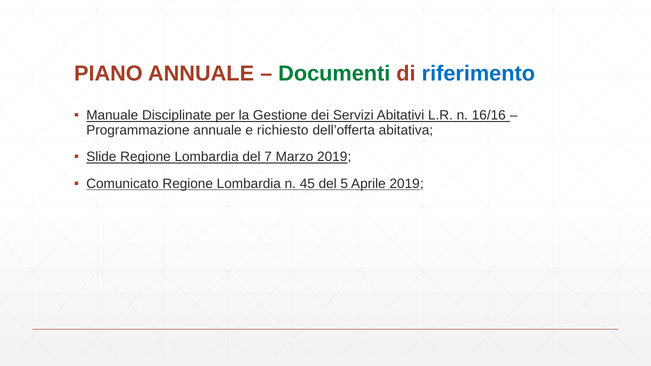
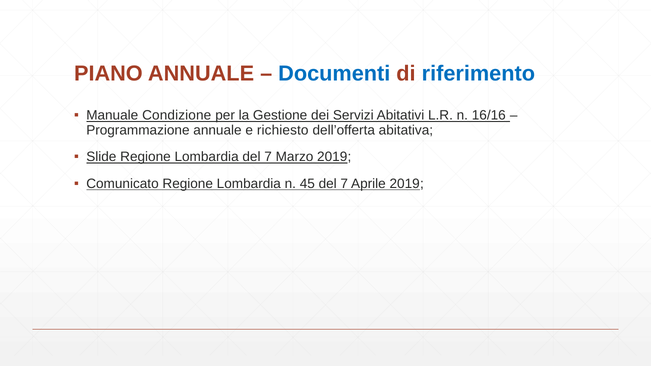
Documenti colour: green -> blue
Disciplinate: Disciplinate -> Condizione
45 del 5: 5 -> 7
